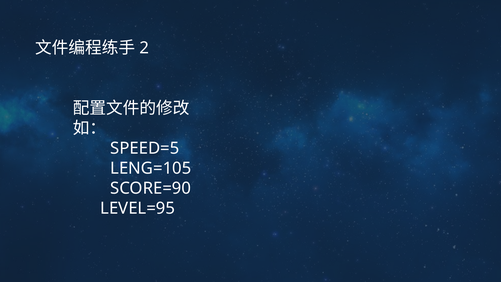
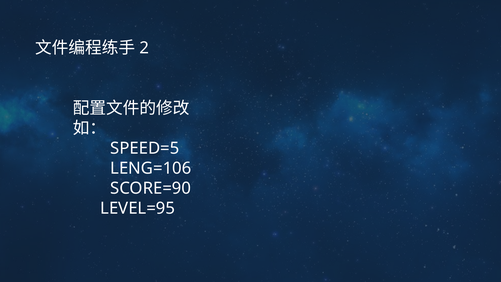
LENG=105: LENG=105 -> LENG=106
